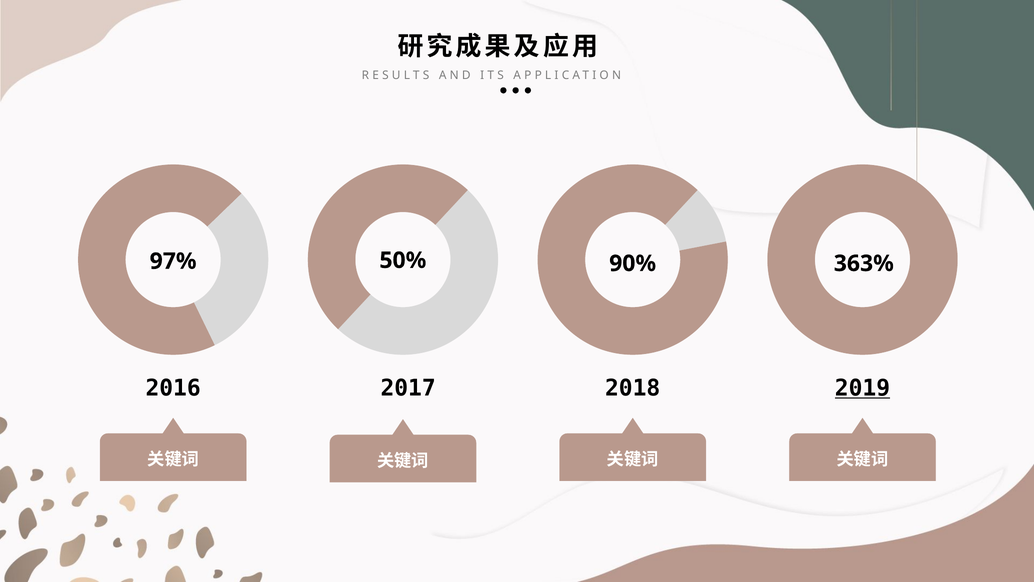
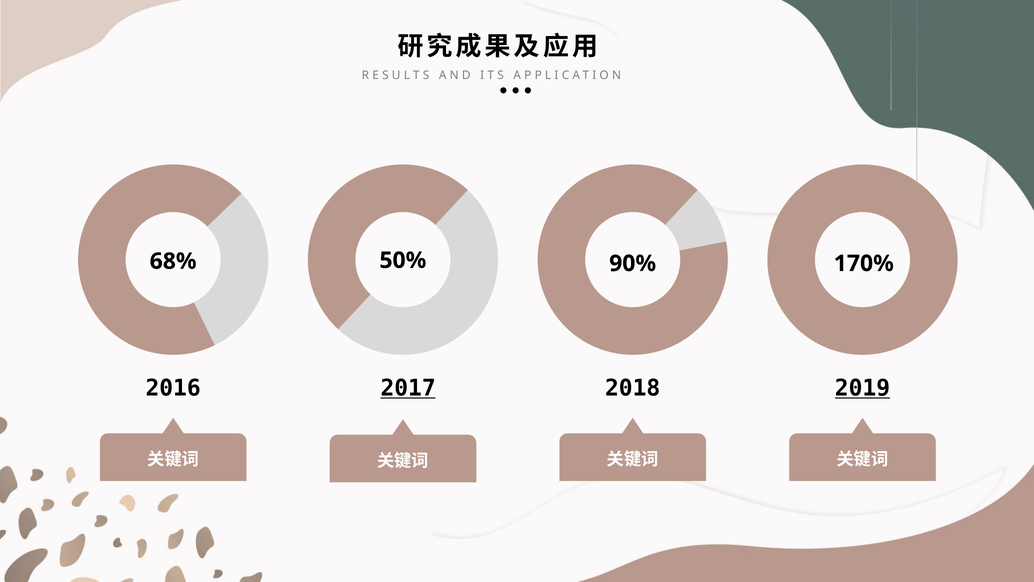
97%: 97% -> 68%
363%: 363% -> 170%
2017 underline: none -> present
